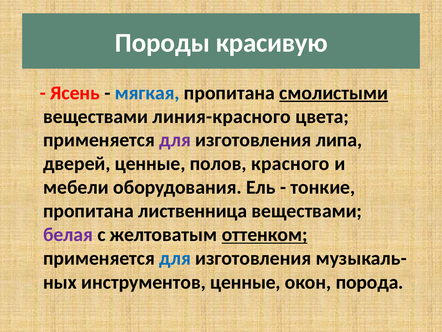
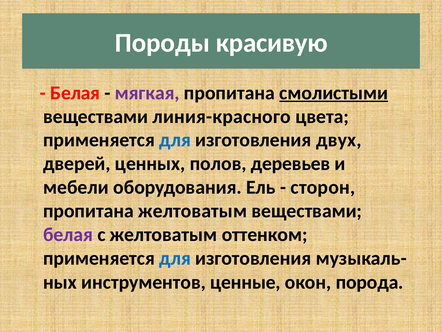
Ясень at (75, 93): Ясень -> Белая
мягкая colour: blue -> purple
для at (175, 140) colour: purple -> blue
липа: липа -> двух
дверей ценные: ценные -> ценных
красного: красного -> деревьев
тонкие: тонкие -> сторон
пропитана лиственница: лиственница -> желтоватым
оттенком underline: present -> none
